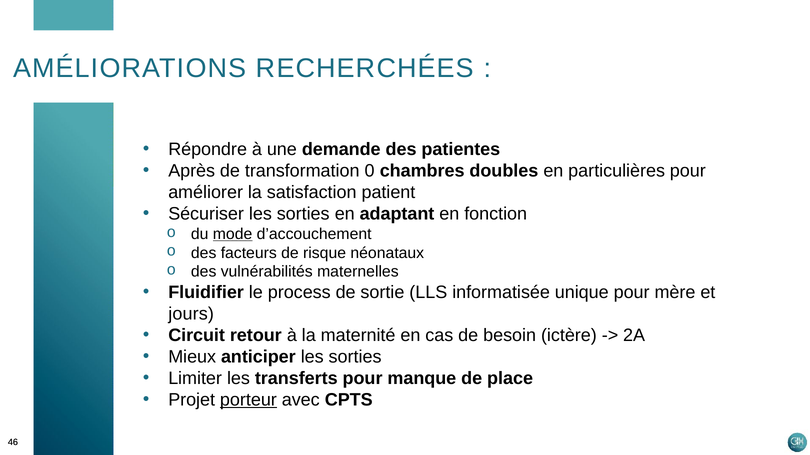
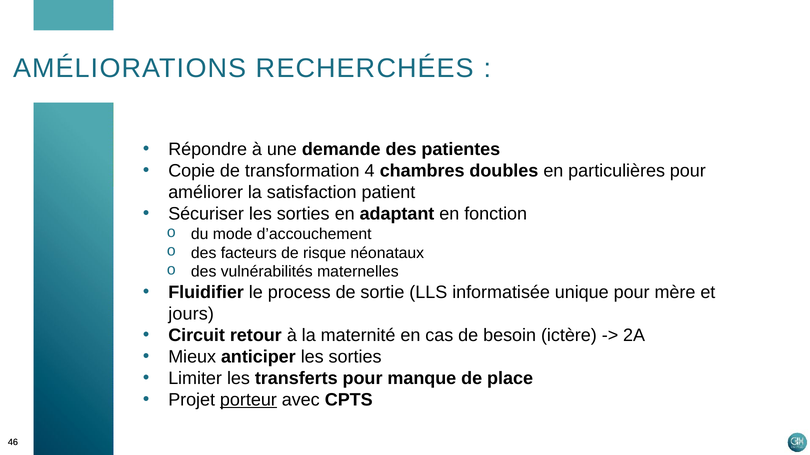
Après: Après -> Copie
0: 0 -> 4
mode underline: present -> none
